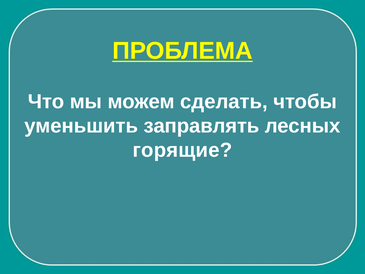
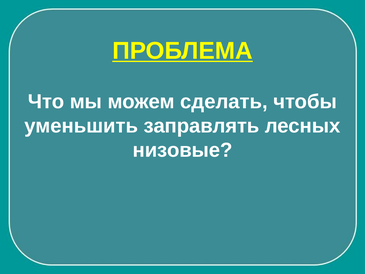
горящие: горящие -> низовые
